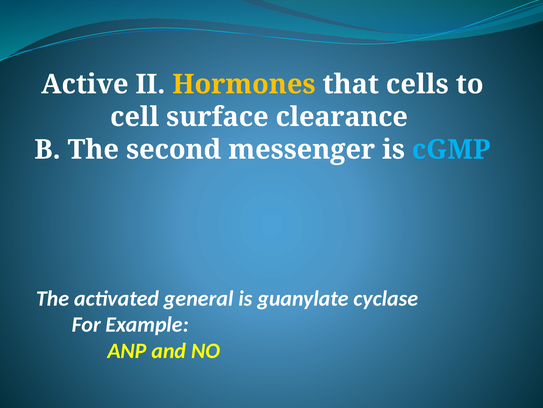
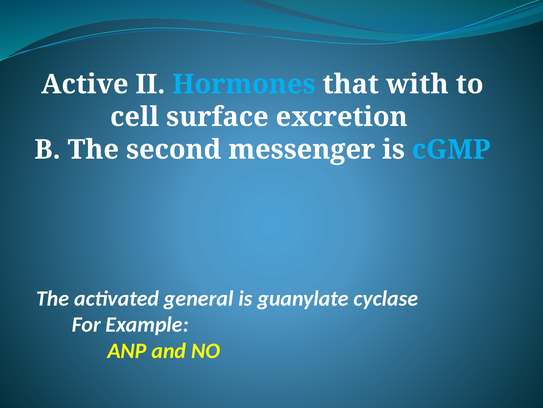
Hormones colour: yellow -> light blue
cells: cells -> with
clearance: clearance -> excretion
